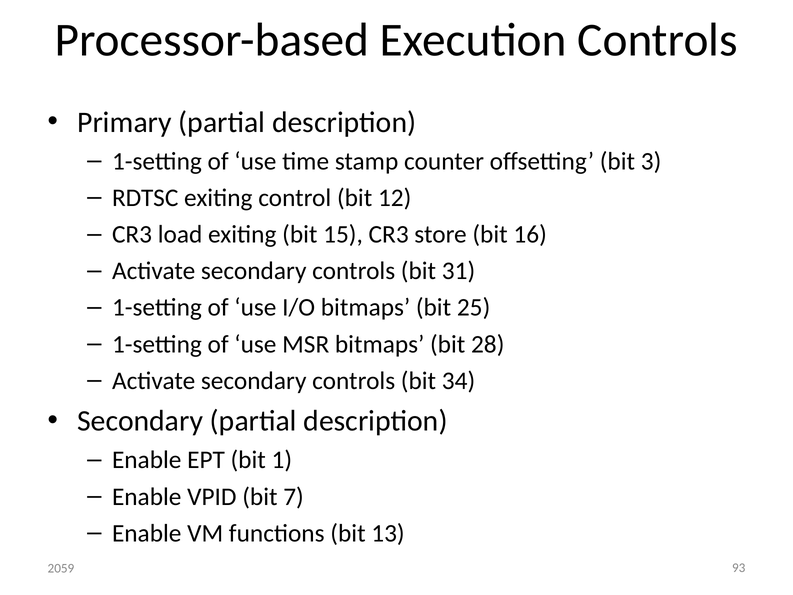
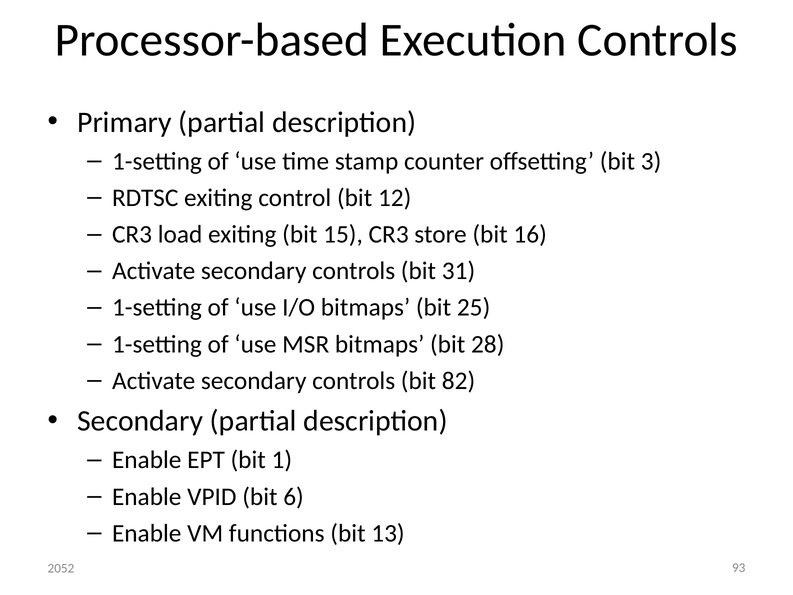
34: 34 -> 82
7: 7 -> 6
2059: 2059 -> 2052
